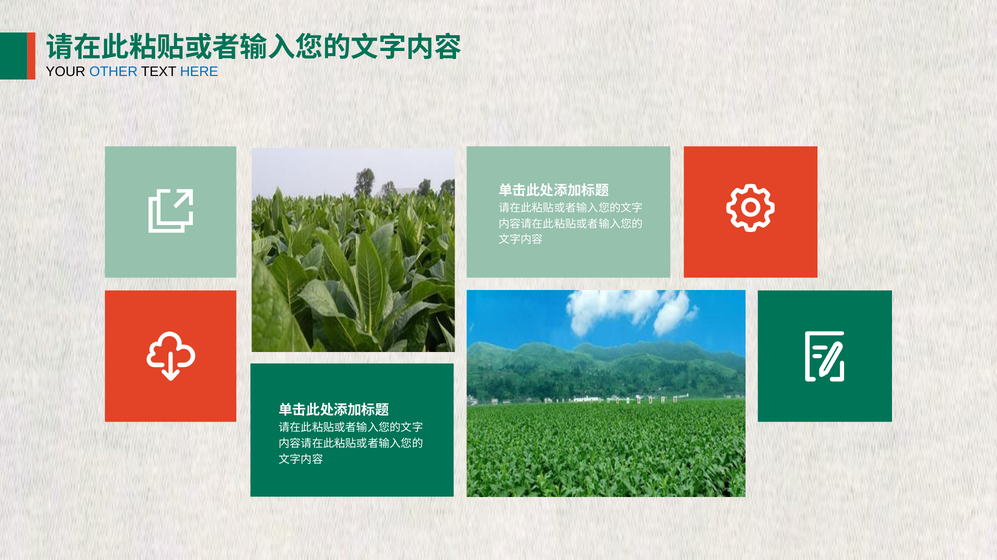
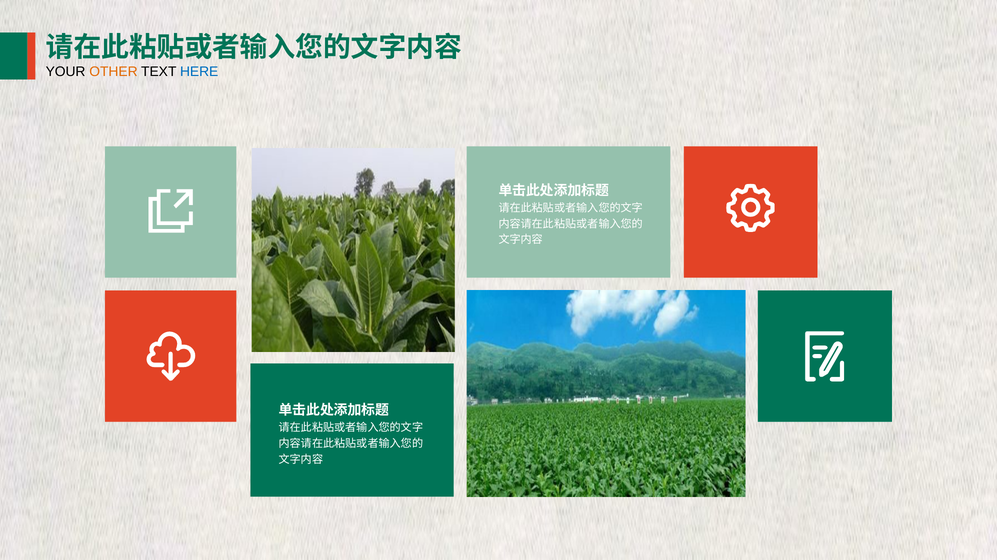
OTHER colour: blue -> orange
